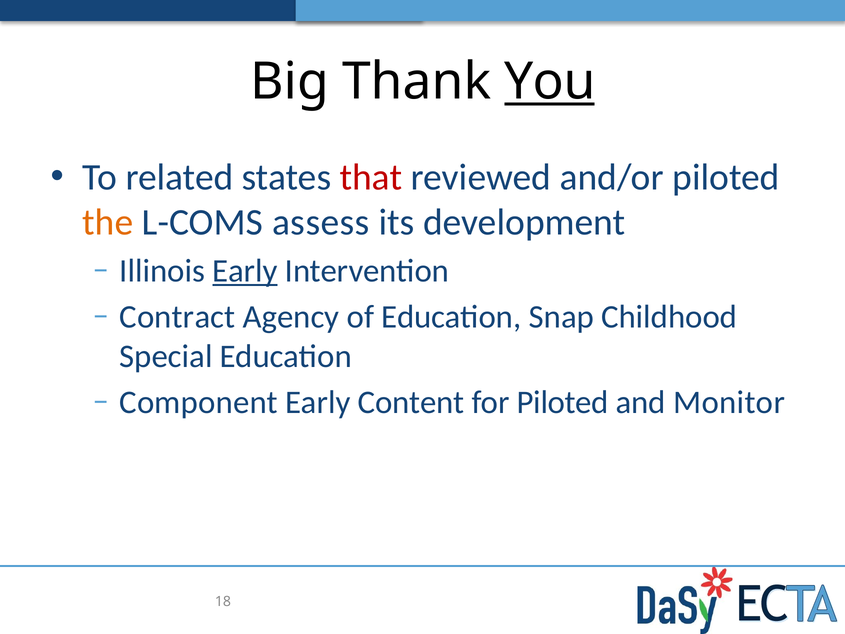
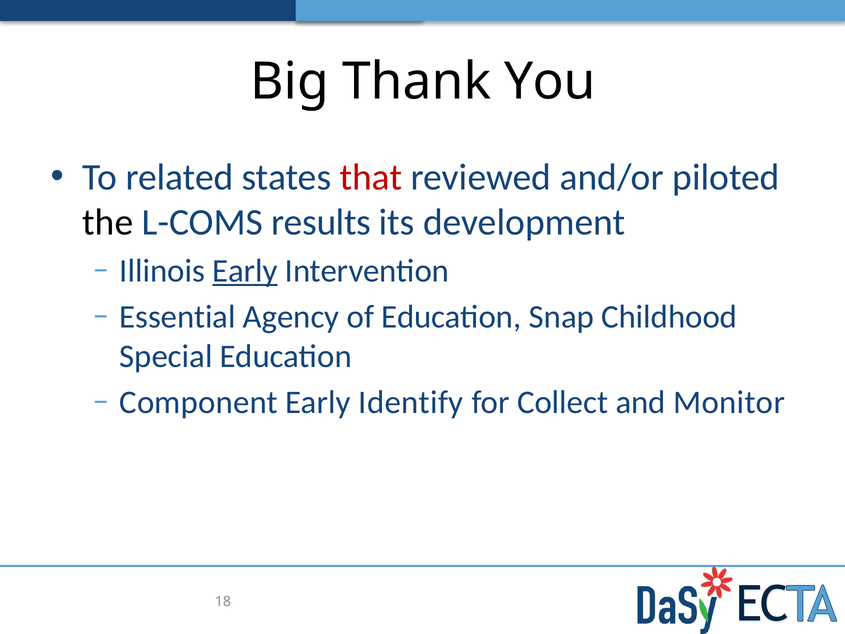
You underline: present -> none
the colour: orange -> black
assess: assess -> results
Contract: Contract -> Essential
Content: Content -> Identify
for Piloted: Piloted -> Collect
